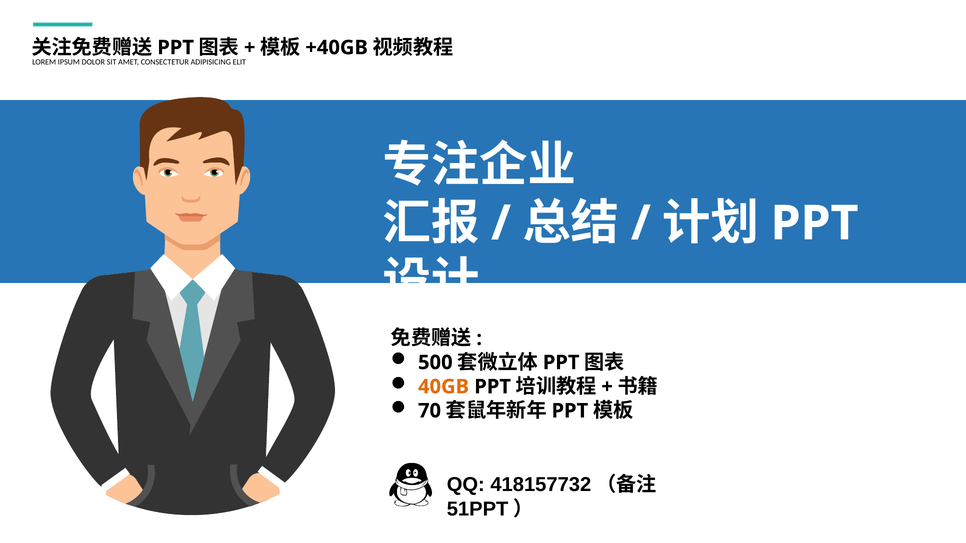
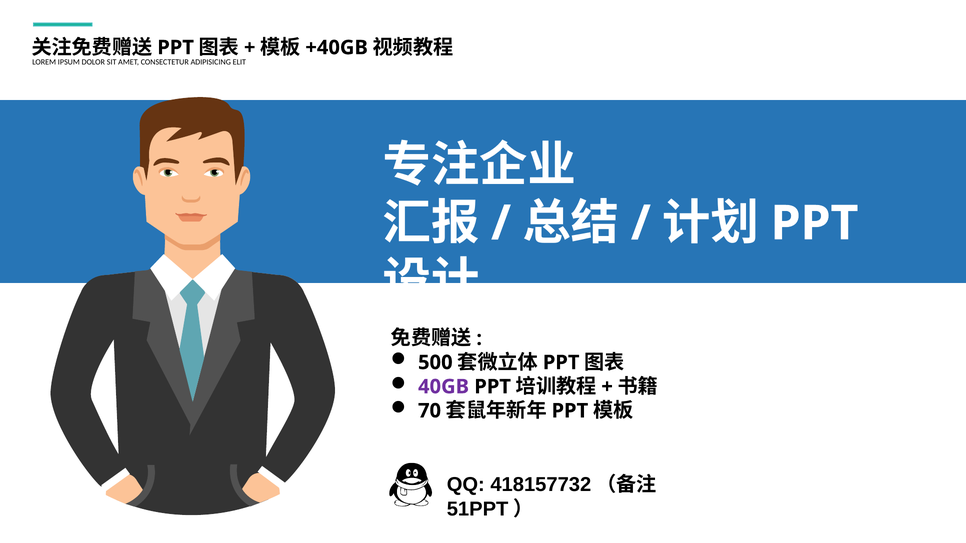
40GB colour: orange -> purple
